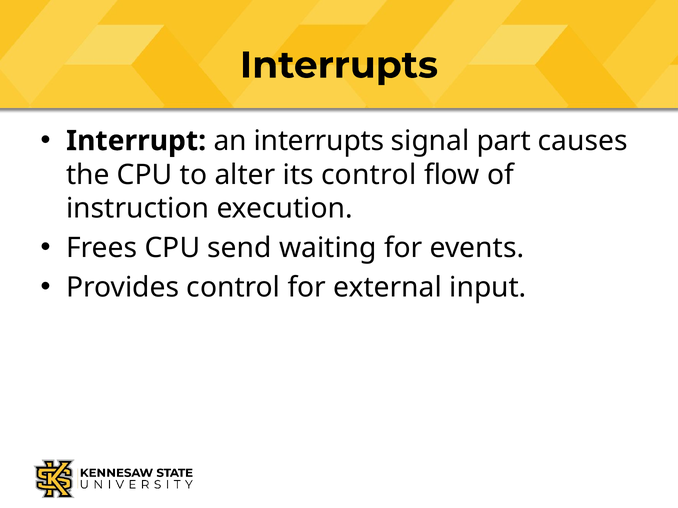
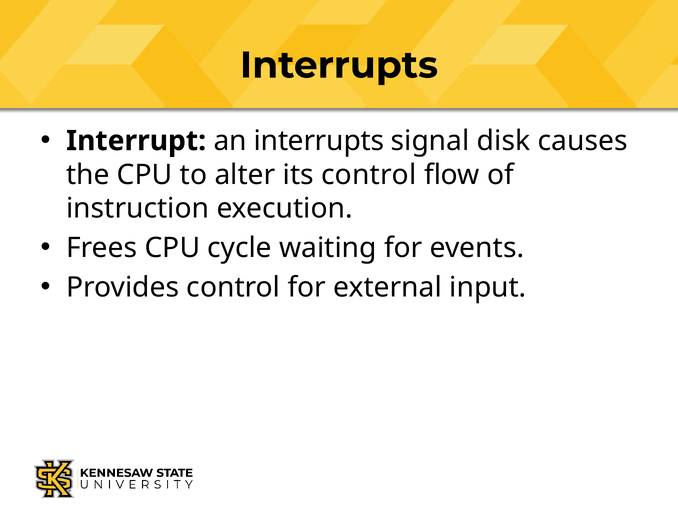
part: part -> disk
send: send -> cycle
